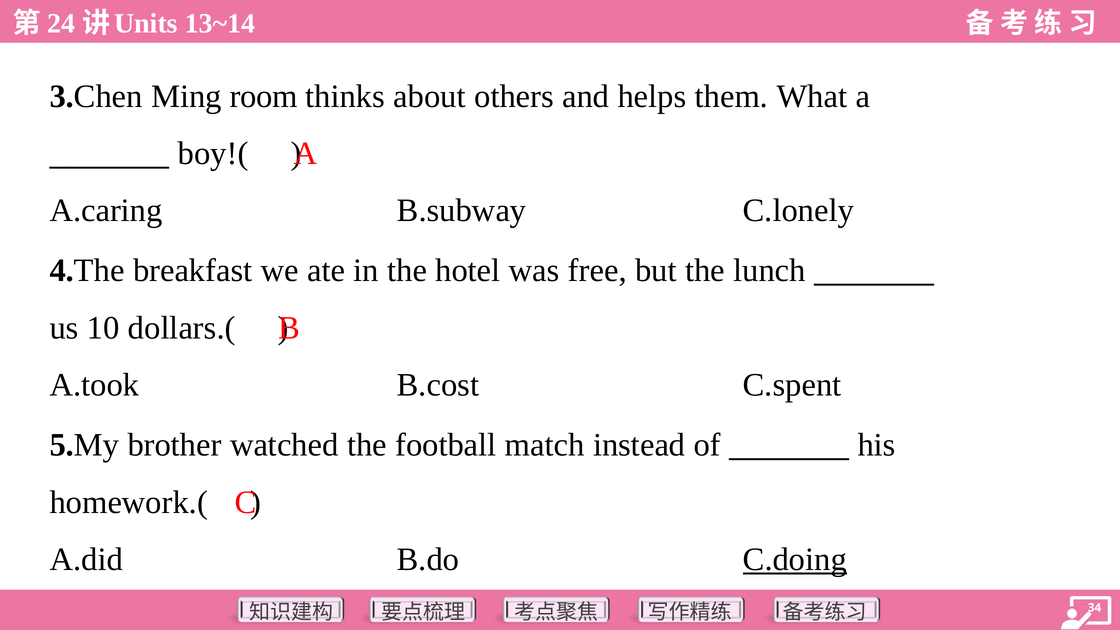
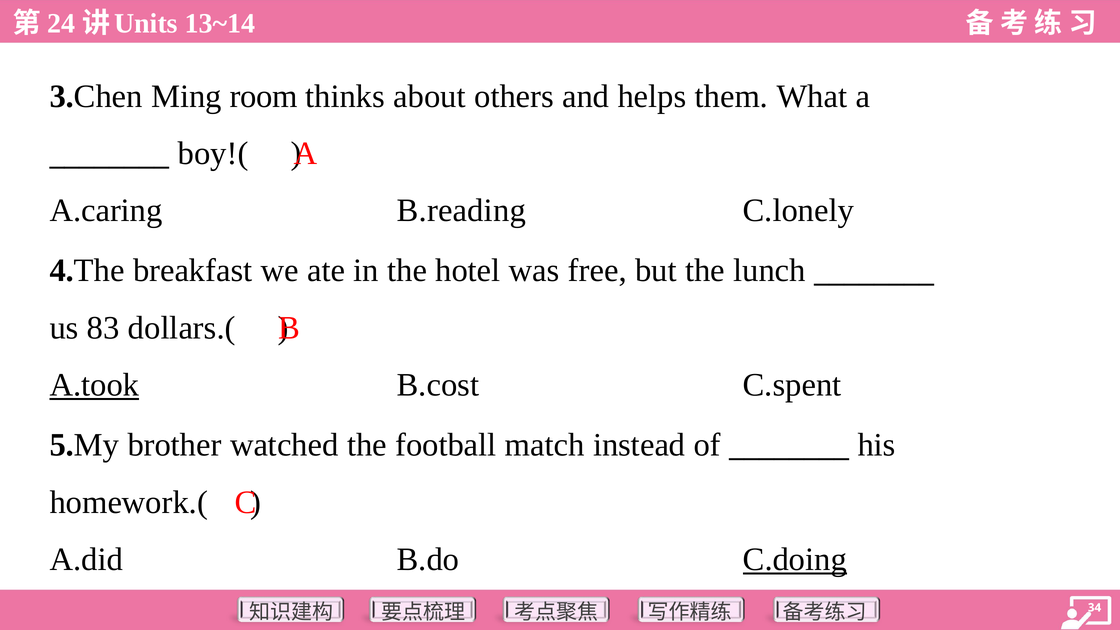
B.subway: B.subway -> B.reading
10: 10 -> 83
A.took underline: none -> present
